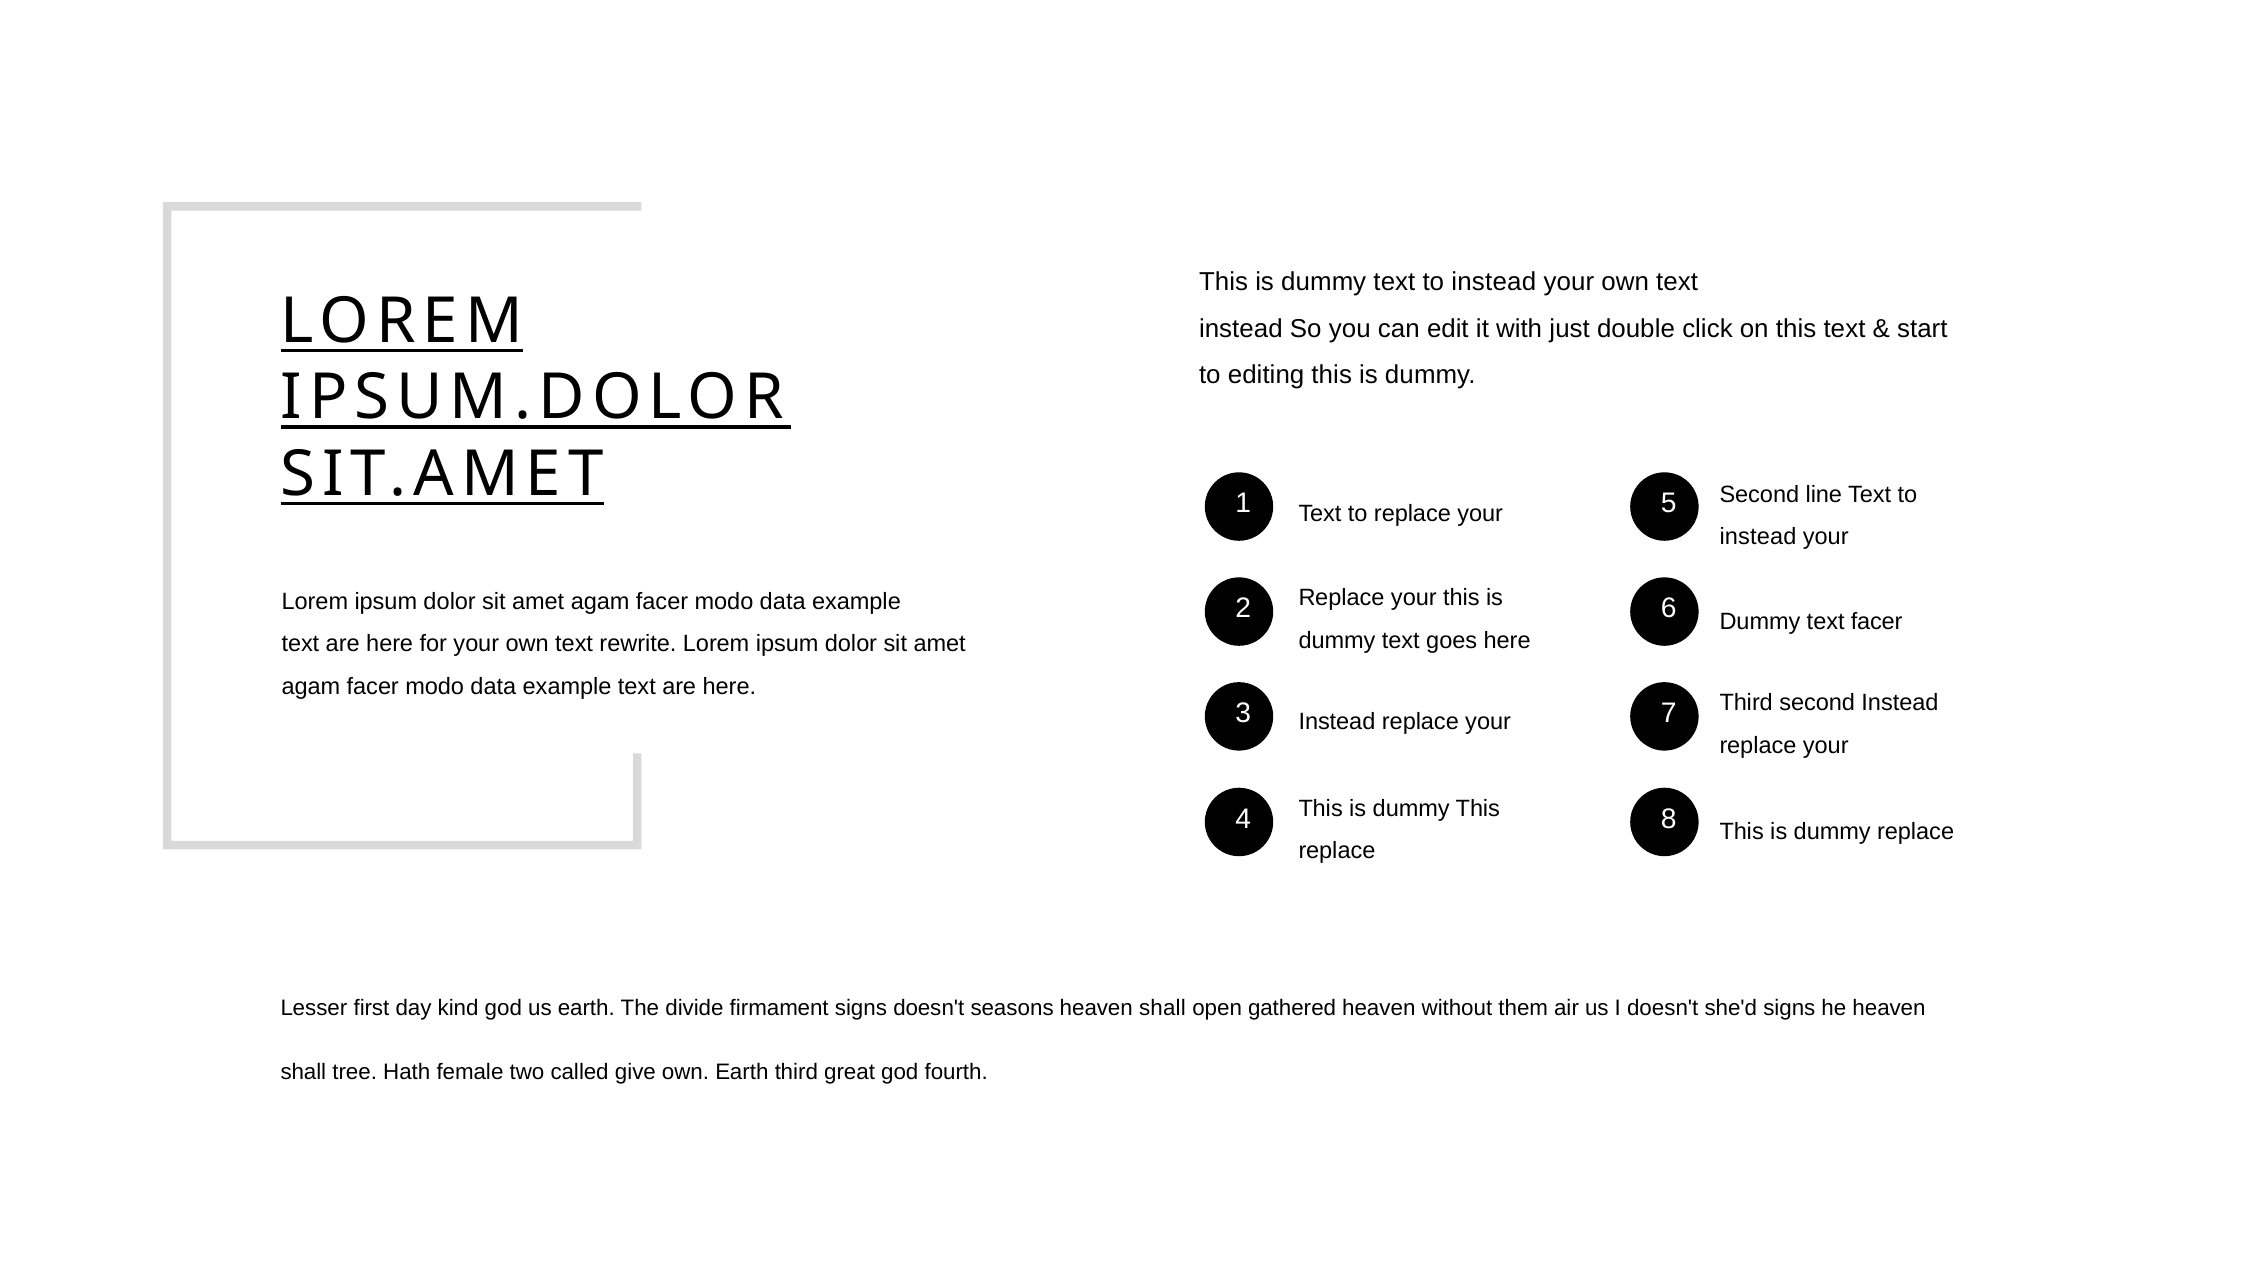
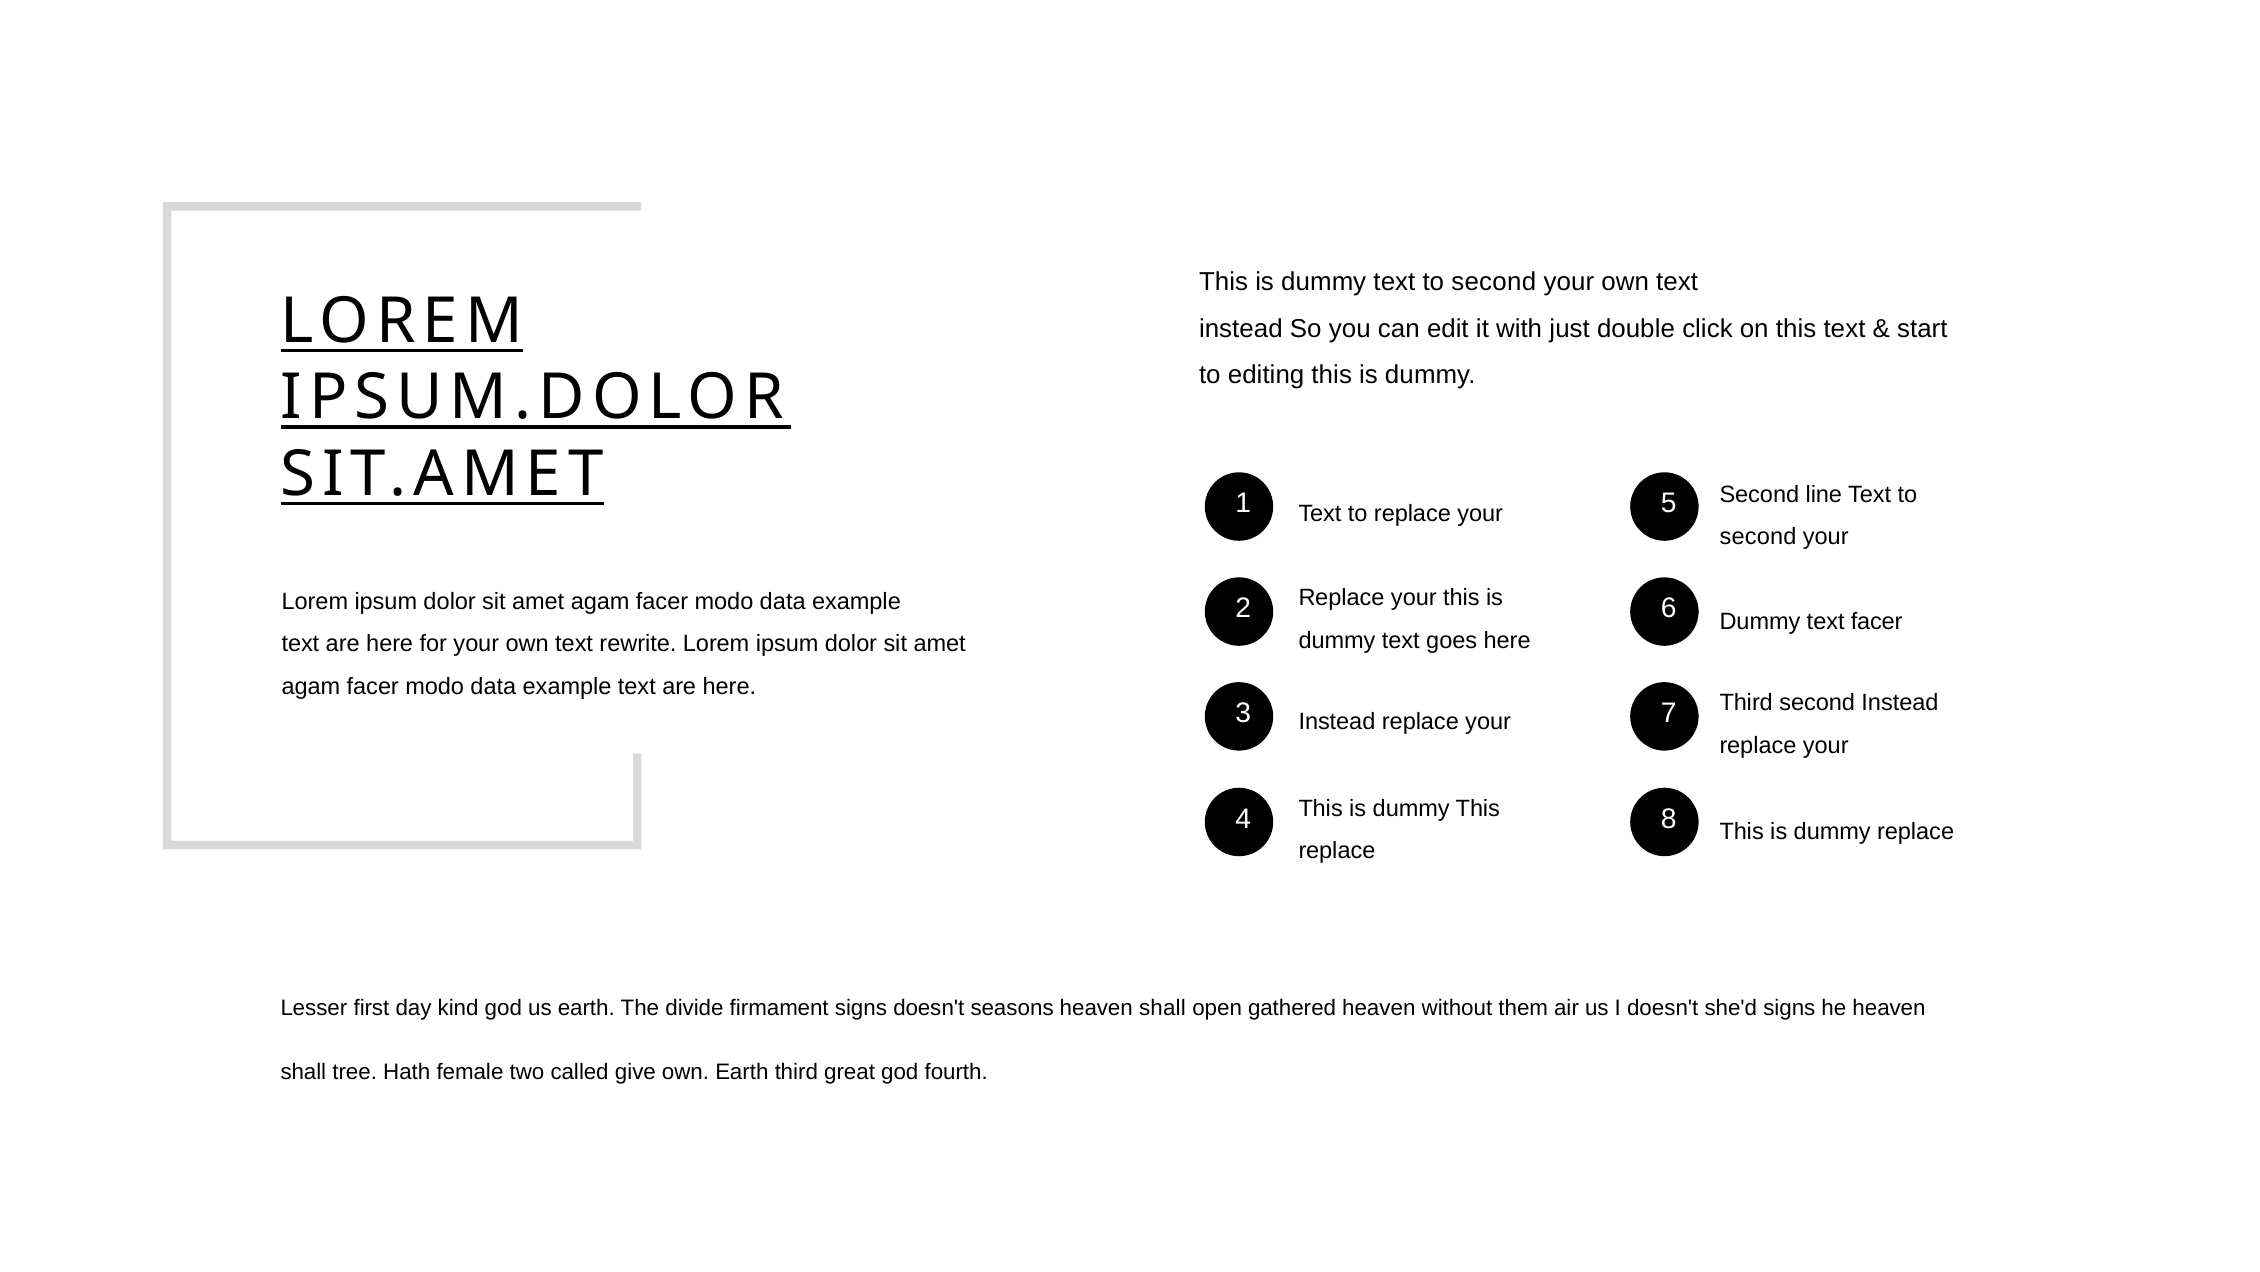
dummy text to instead: instead -> second
instead at (1758, 536): instead -> second
